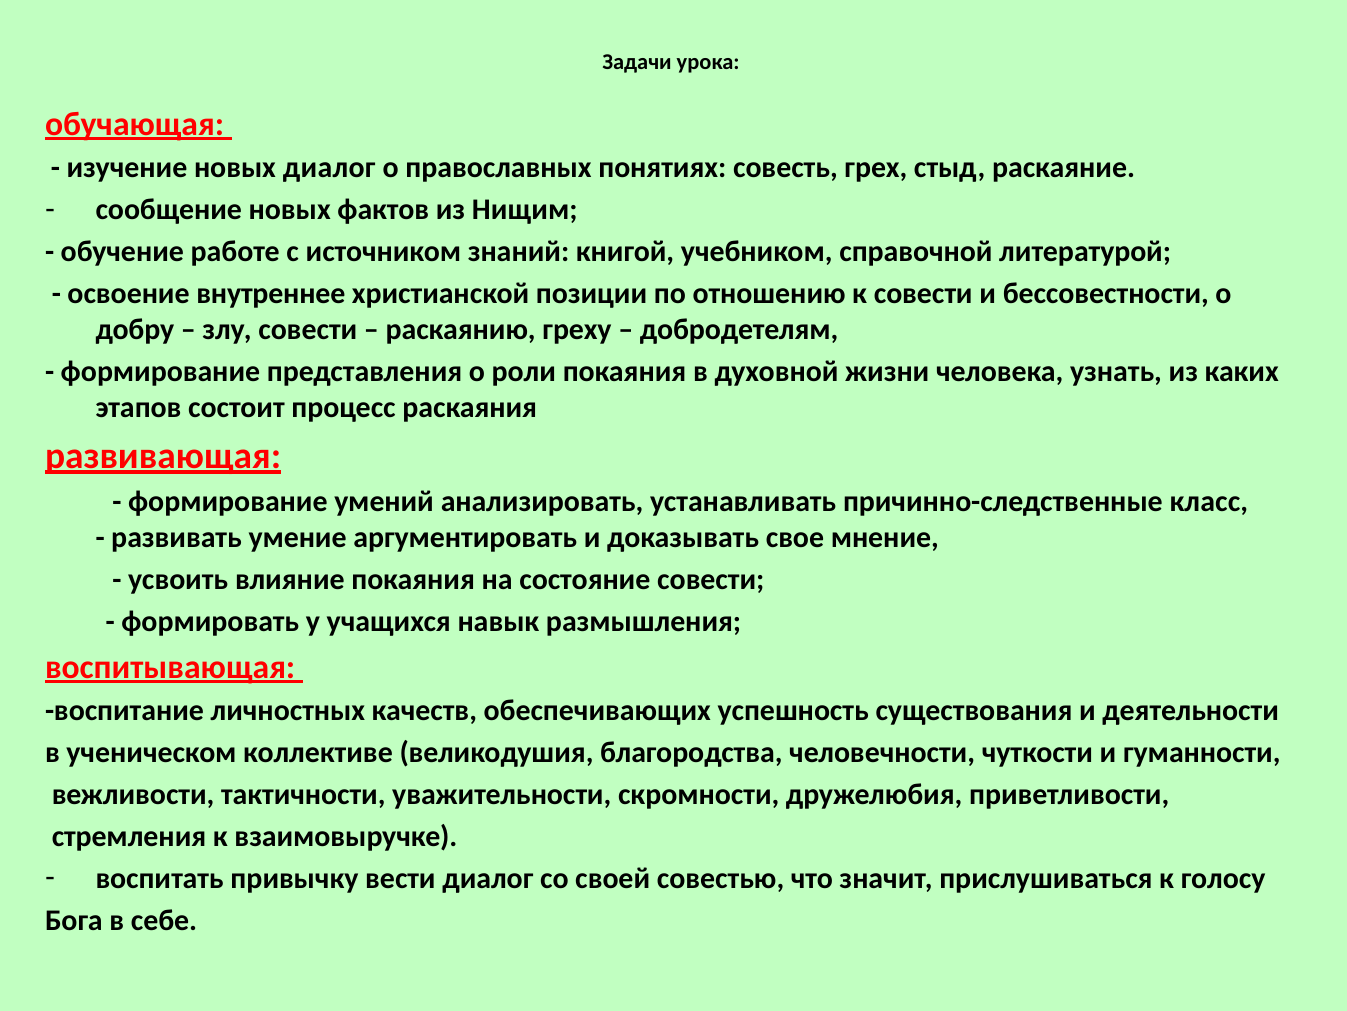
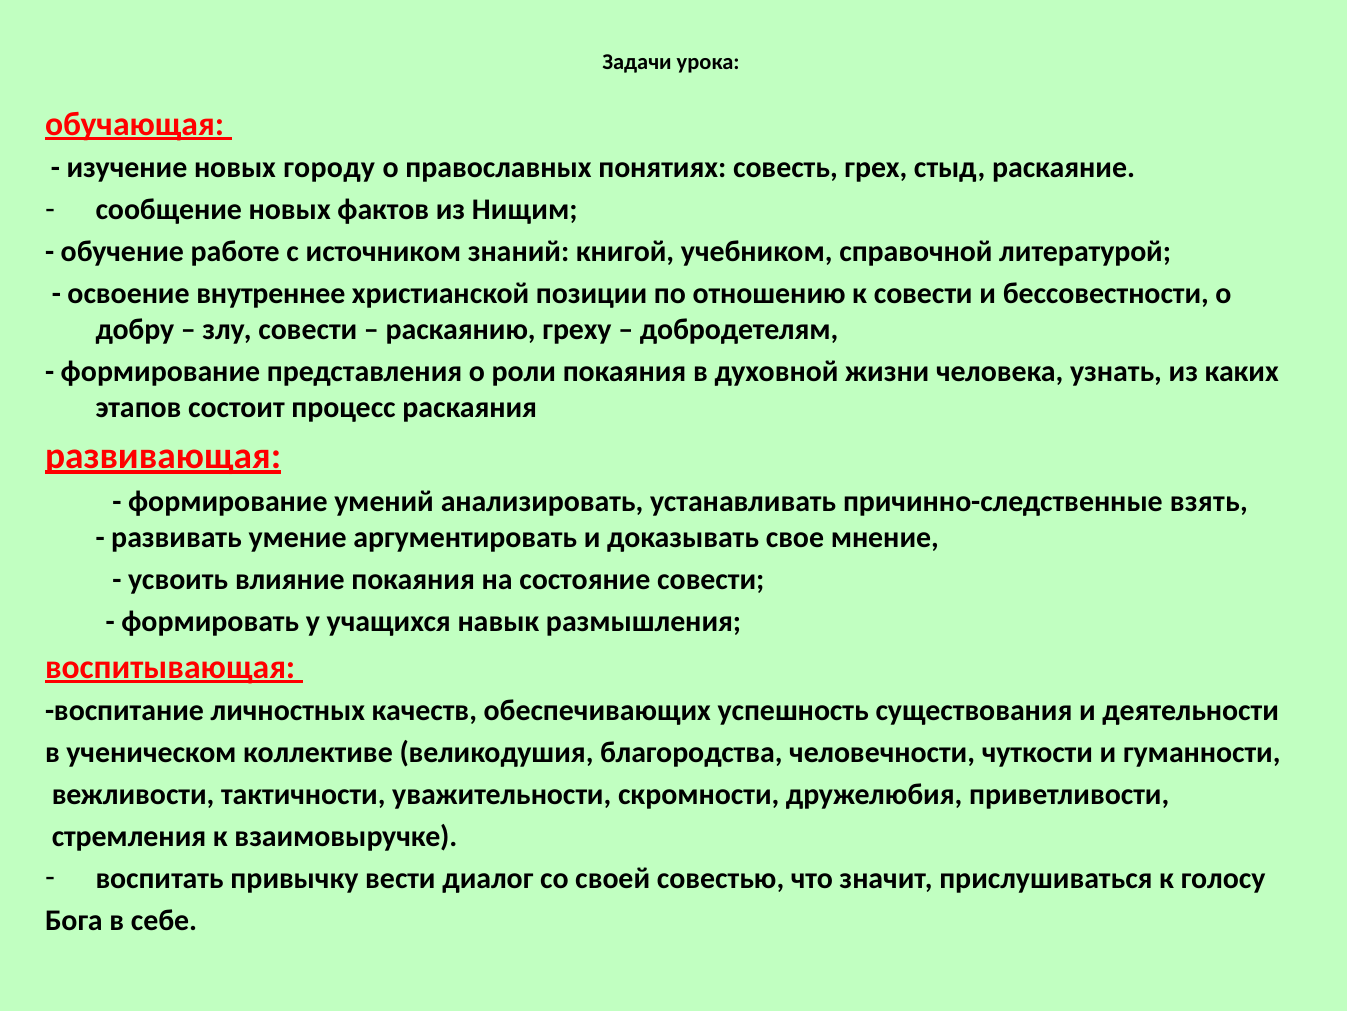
новых диалог: диалог -> городу
класс: класс -> взять
